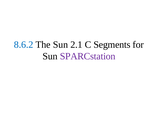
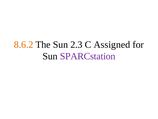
8.6.2 colour: blue -> orange
2.1: 2.1 -> 2.3
Segments: Segments -> Assigned
